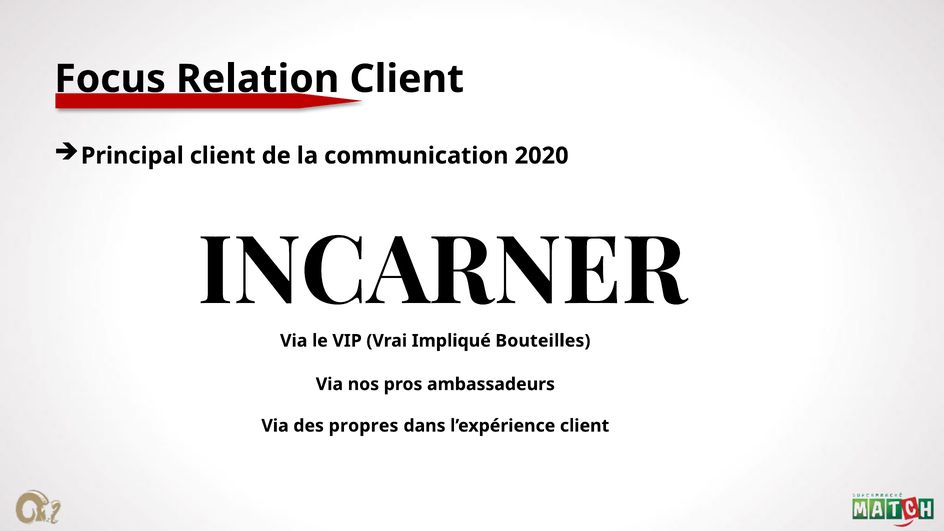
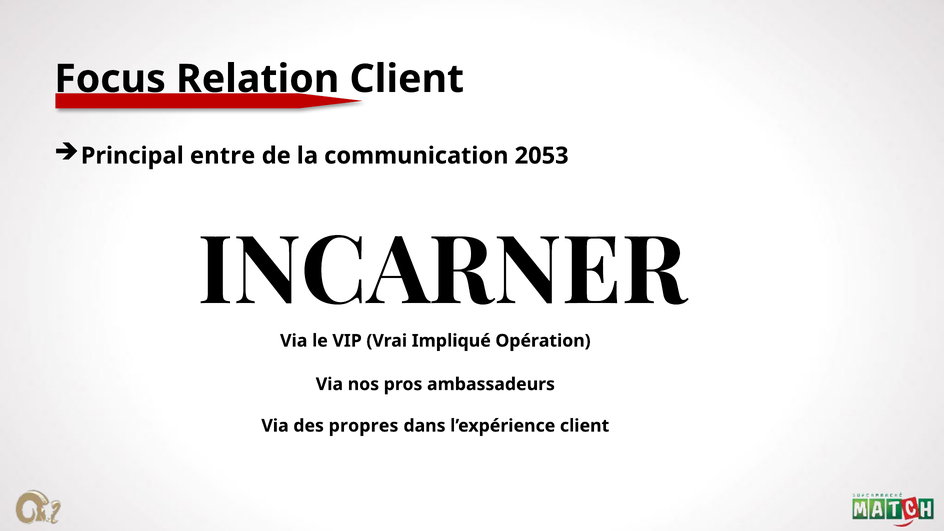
Principal client: client -> entre
2020: 2020 -> 2053
Bouteilles: Bouteilles -> Opération
